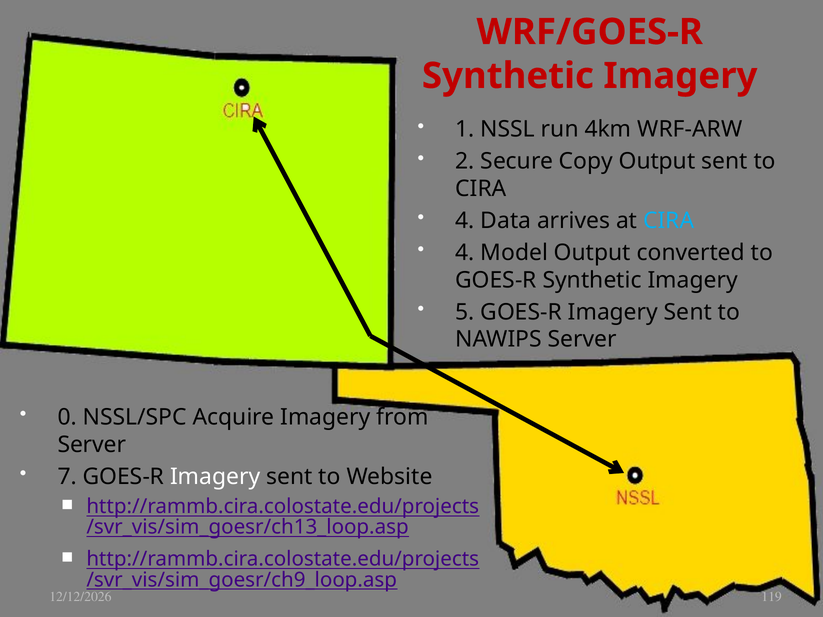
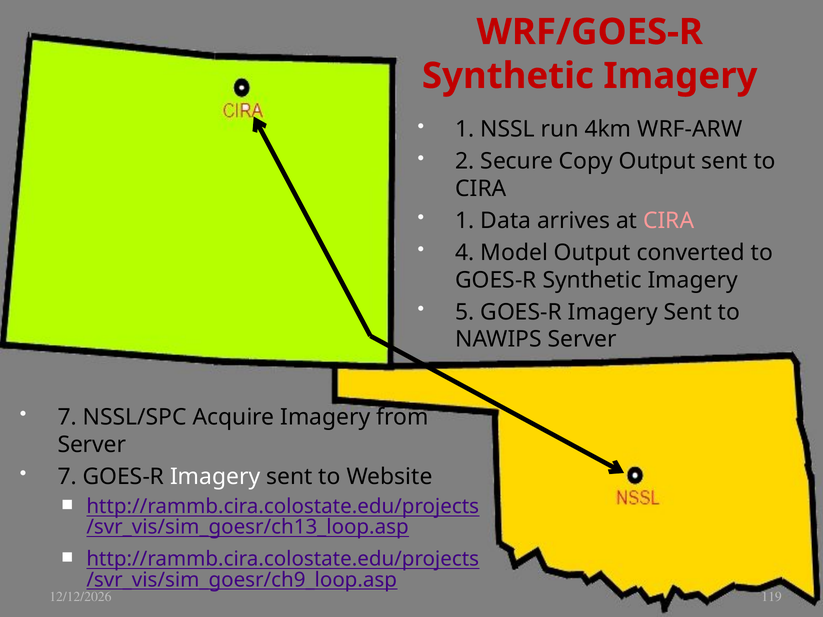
4 at (465, 221): 4 -> 1
CIRA at (669, 221) colour: light blue -> pink
0 at (67, 417): 0 -> 7
